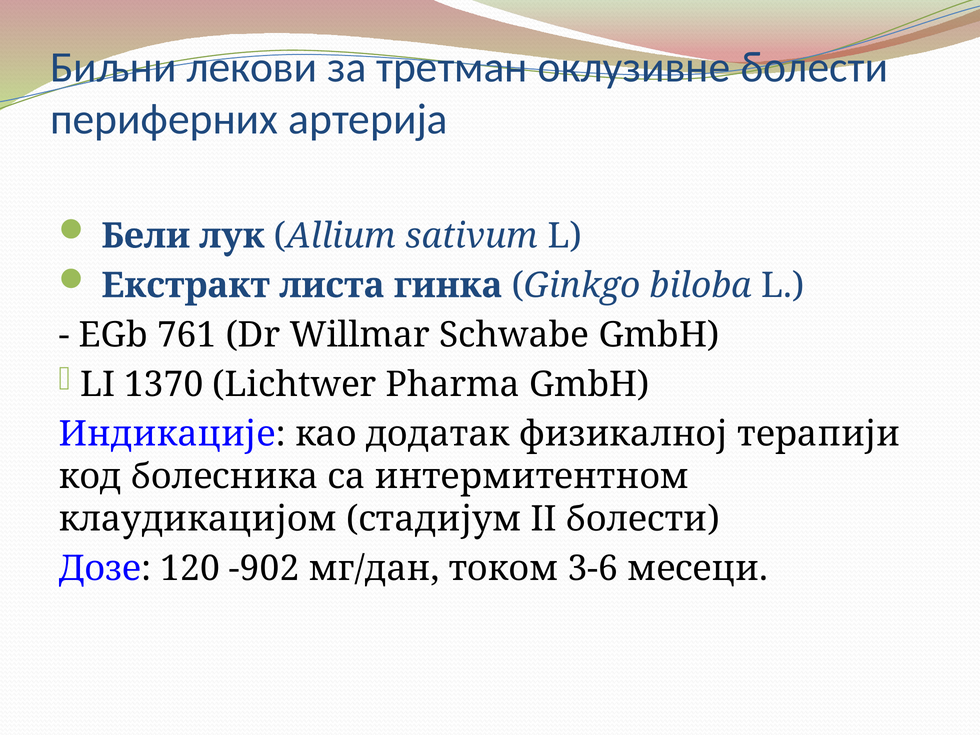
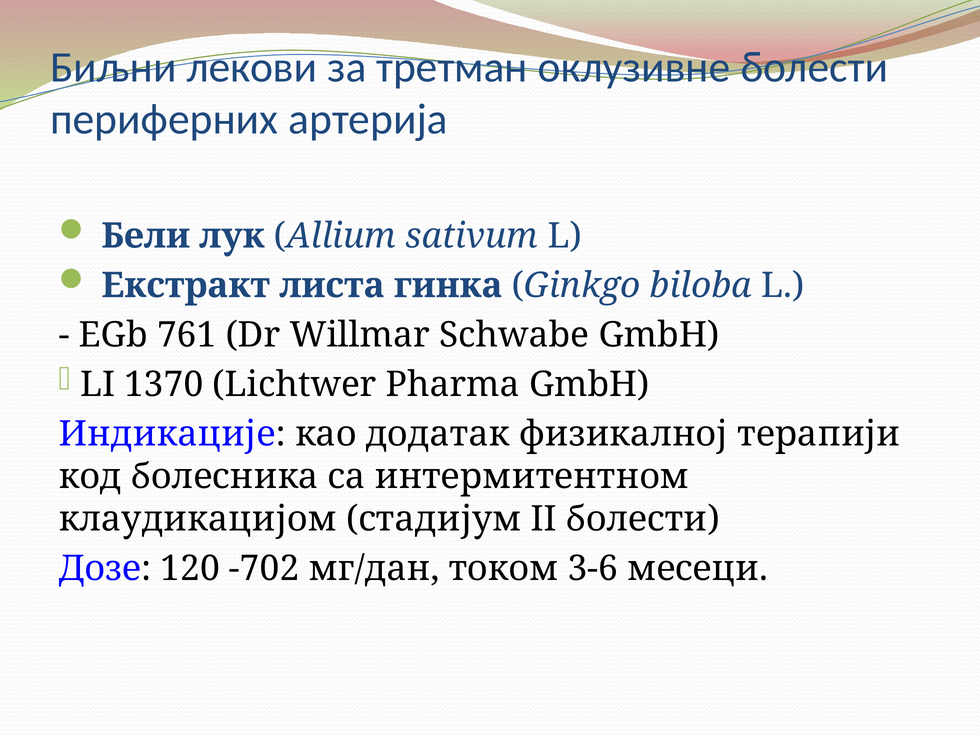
-902: -902 -> -702
